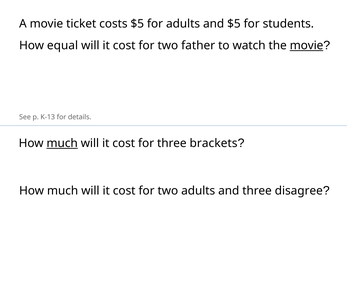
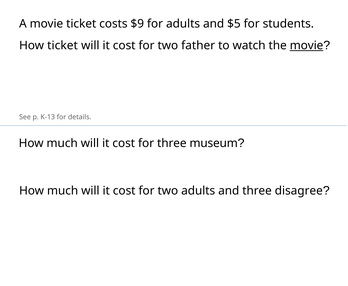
costs $5: $5 -> $9
How equal: equal -> ticket
much at (62, 143) underline: present -> none
brackets: brackets -> museum
